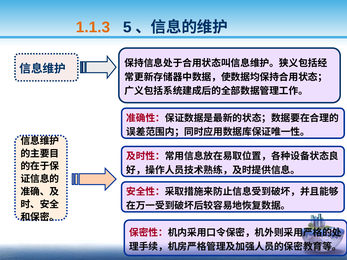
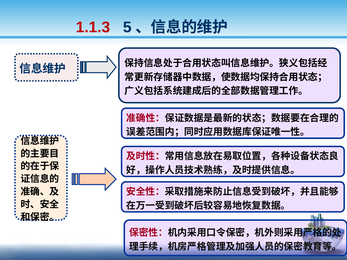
1.1.3 colour: orange -> red
